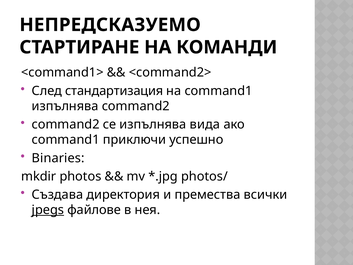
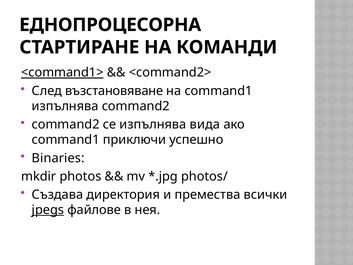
НЕПРЕДСКАЗУЕМО: НЕПРЕДСКАЗУЕМО -> ЕДНОПРОЦЕСОРНА
<command1> underline: none -> present
стандартизация: стандартизация -> възстановяване
